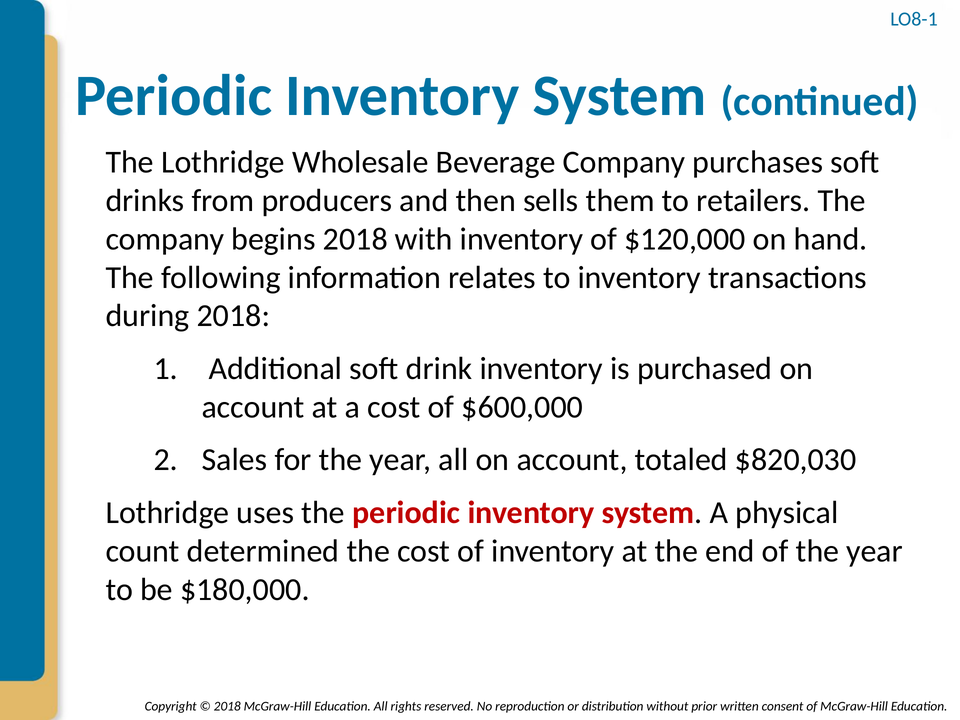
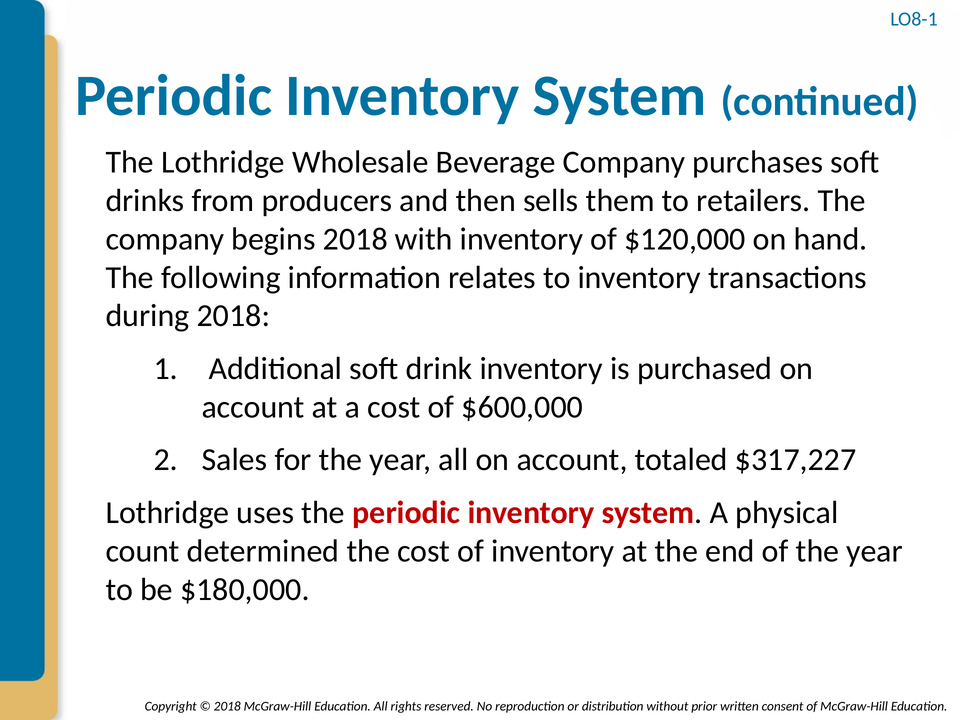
$820,030: $820,030 -> $317,227
